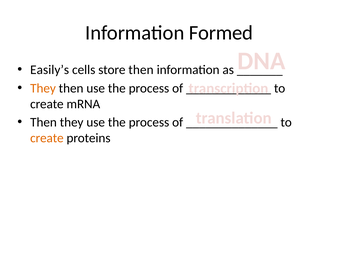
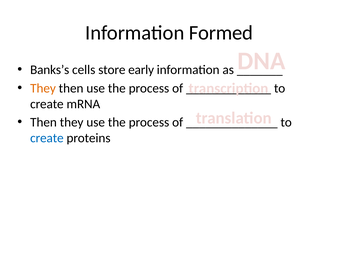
Easily’s: Easily’s -> Banks’s
store then: then -> early
create at (47, 138) colour: orange -> blue
